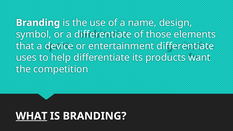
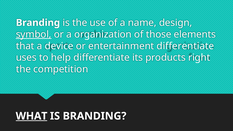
symbol underline: none -> present
a differentiate: differentiate -> organization
want: want -> right
